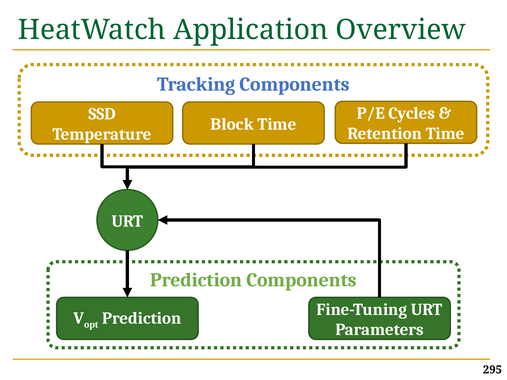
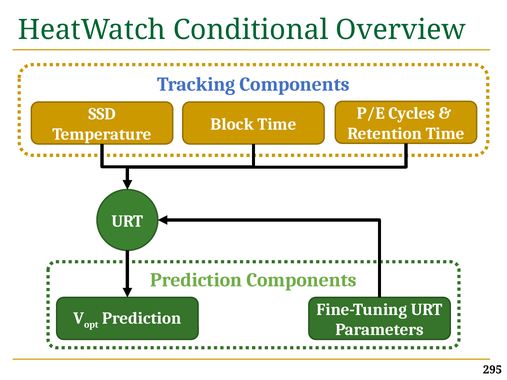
Application: Application -> Conditional
